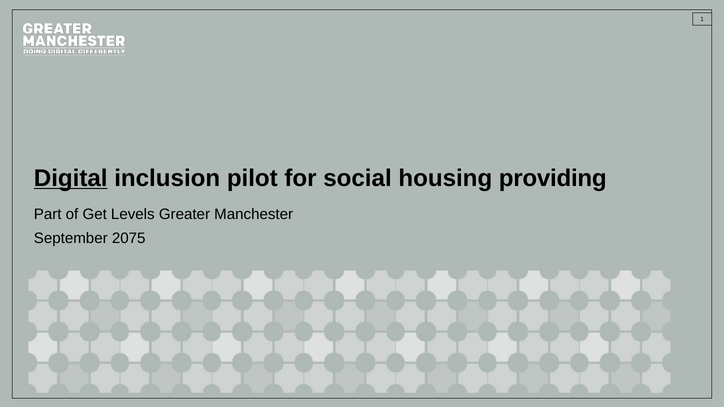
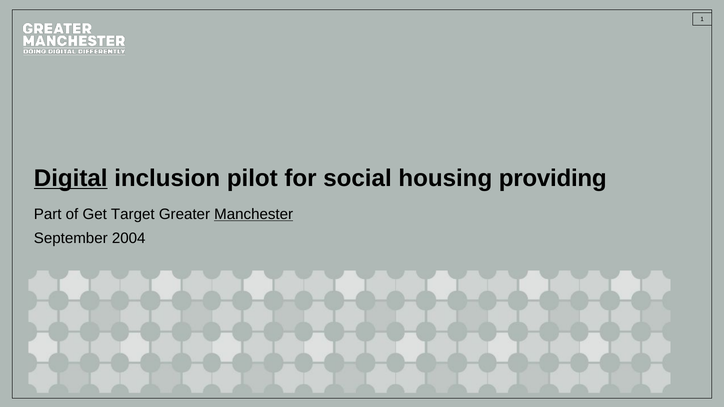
Levels: Levels -> Target
Manchester underline: none -> present
2075: 2075 -> 2004
